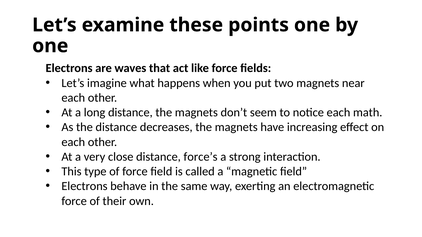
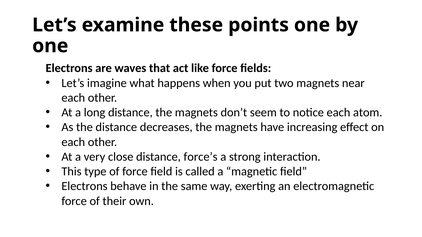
math: math -> atom
